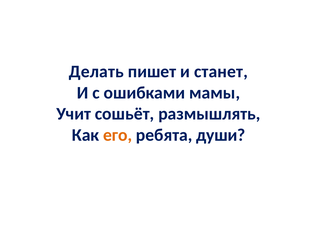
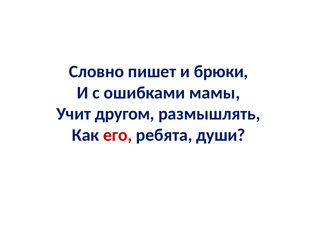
Делать: Делать -> Словно
станет: станет -> брюки
сошьёт: сошьёт -> другом
его colour: orange -> red
